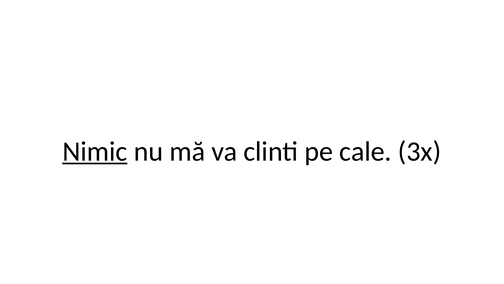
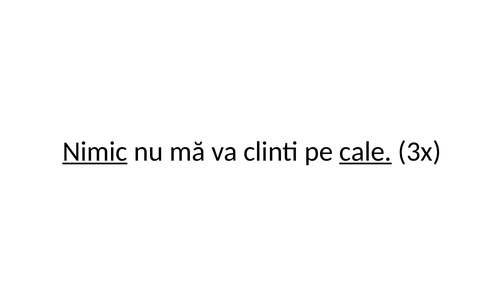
cale underline: none -> present
